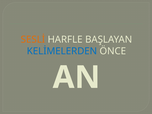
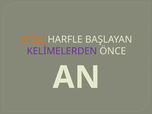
KELİMELERDEN colour: blue -> purple
